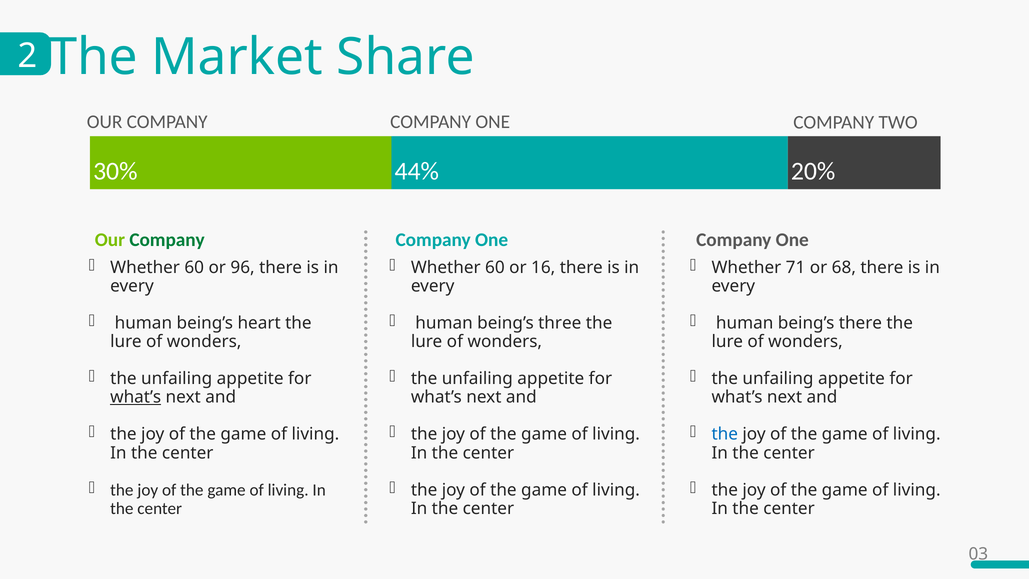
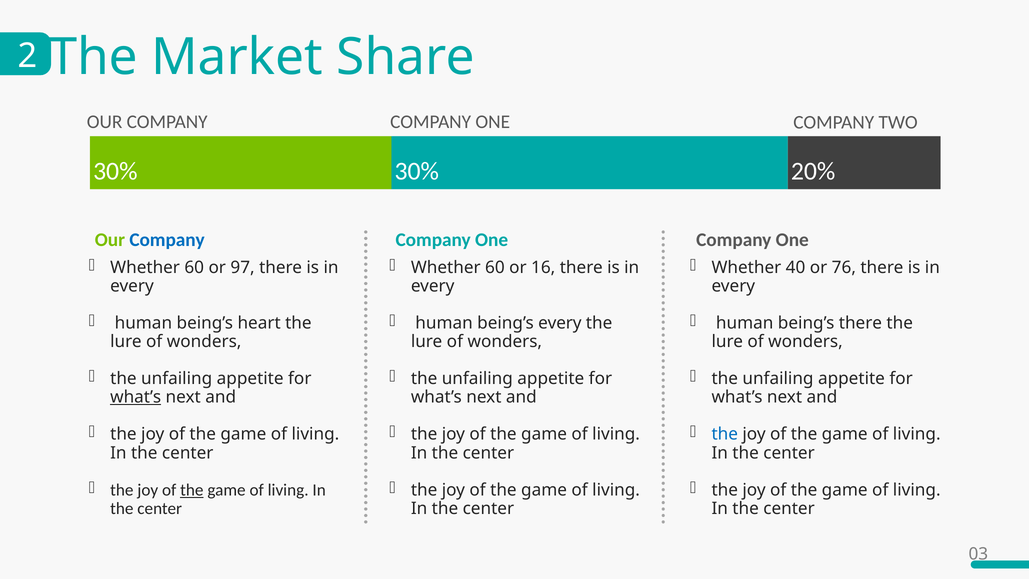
30% 44%: 44% -> 30%
Company at (167, 240) colour: green -> blue
96: 96 -> 97
71: 71 -> 40
68: 68 -> 76
being’s three: three -> every
the at (192, 490) underline: none -> present
